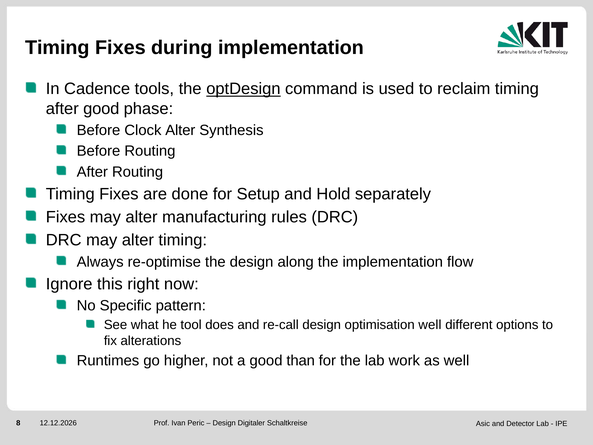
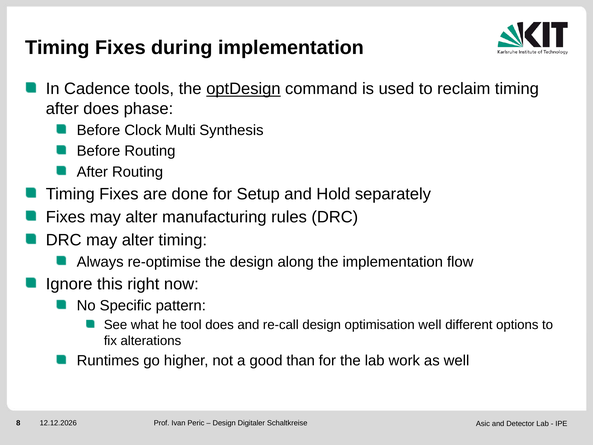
after good: good -> does
Clock Alter: Alter -> Multi
